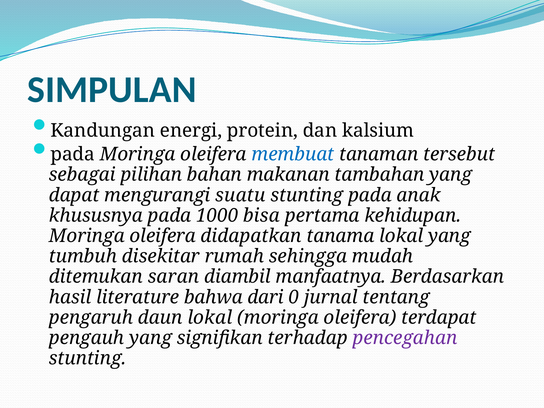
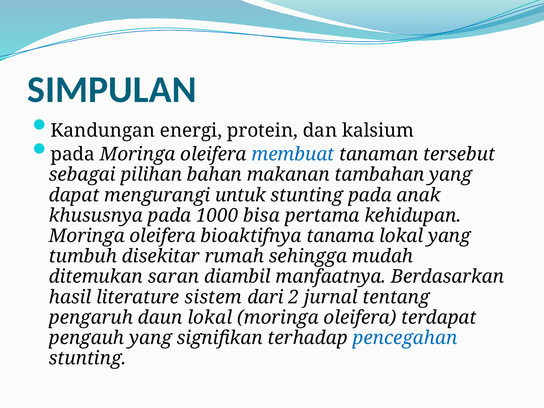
suatu: suatu -> untuk
didapatkan: didapatkan -> bioaktifnya
bahwa: bahwa -> sistem
0: 0 -> 2
pencegahan colour: purple -> blue
